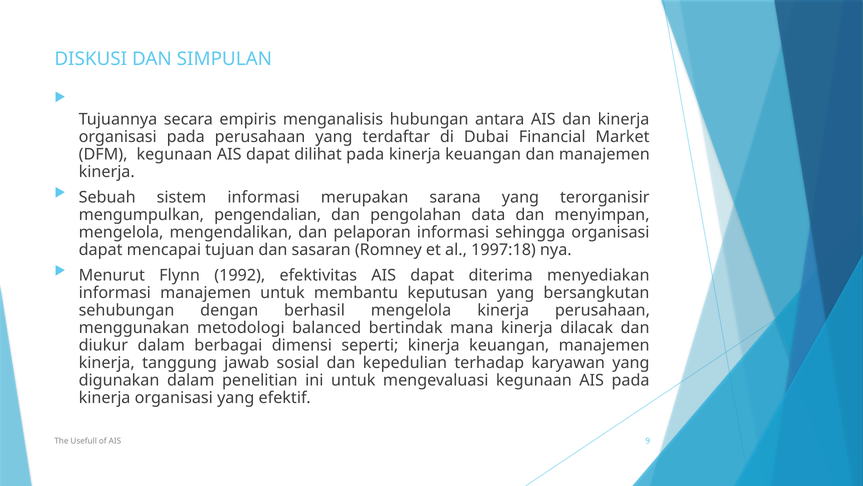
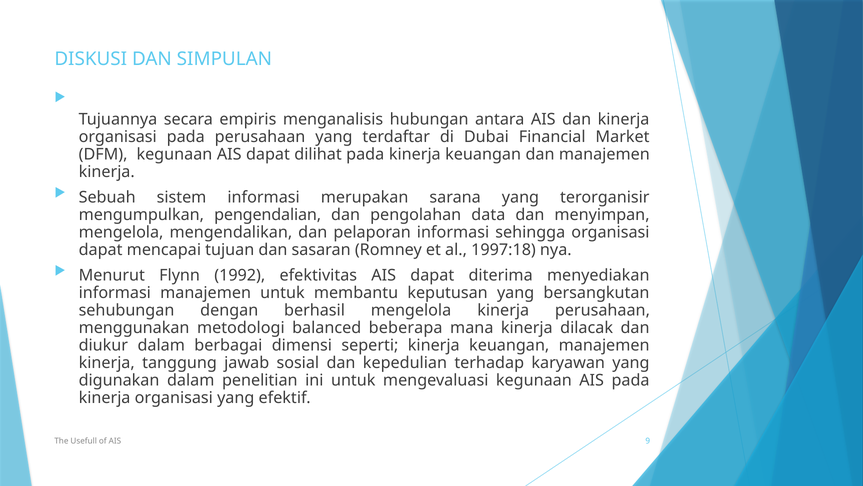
bertindak: bertindak -> beberapa
